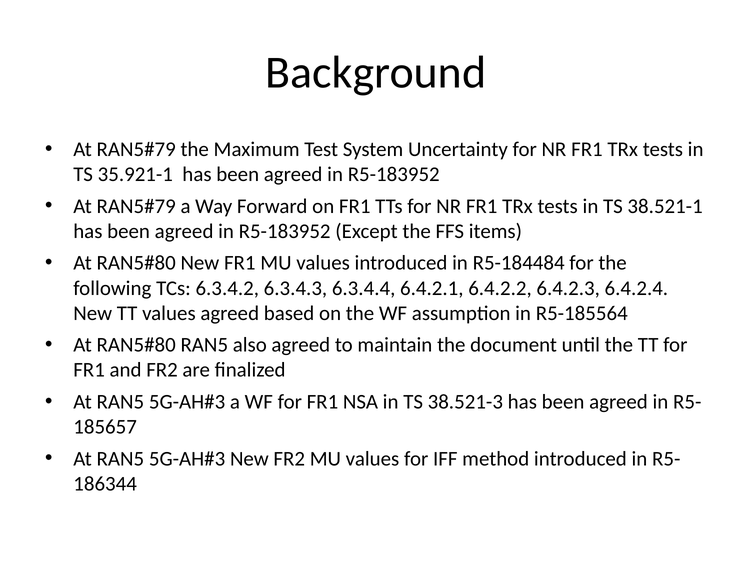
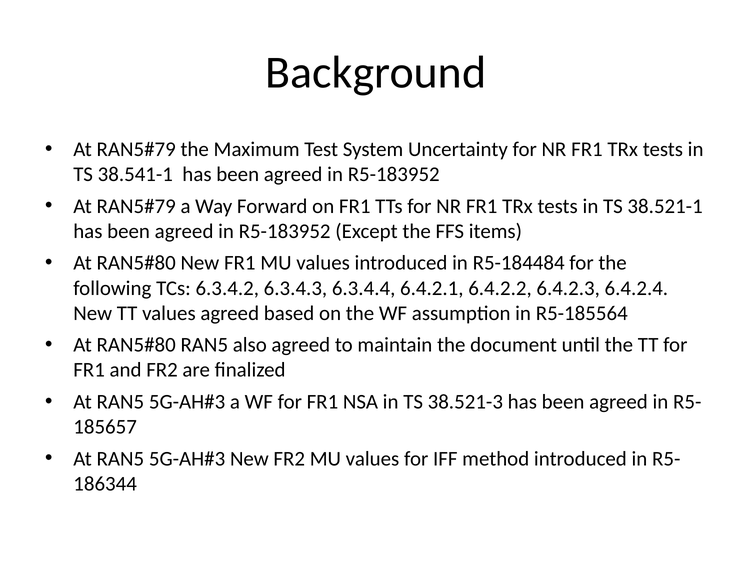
35.921-1: 35.921-1 -> 38.541-1
